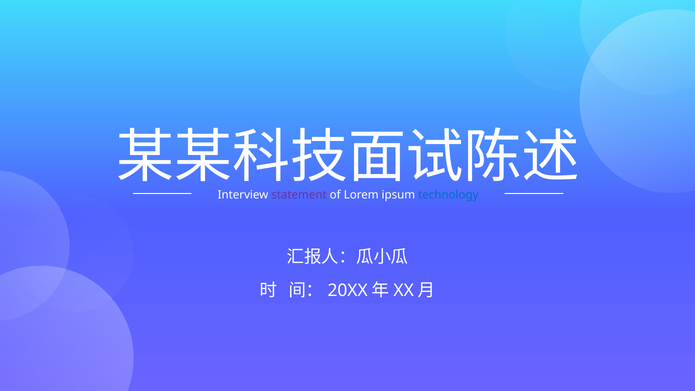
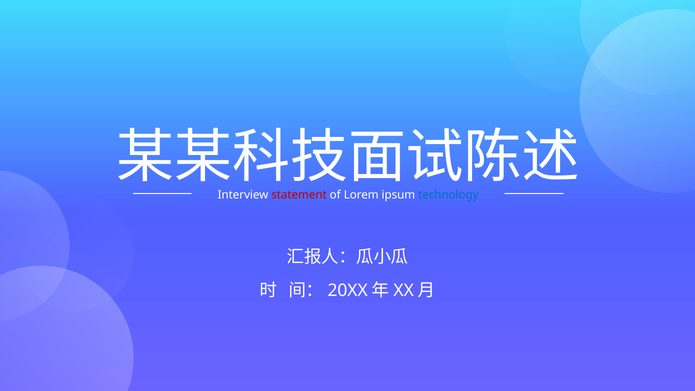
statement colour: purple -> red
